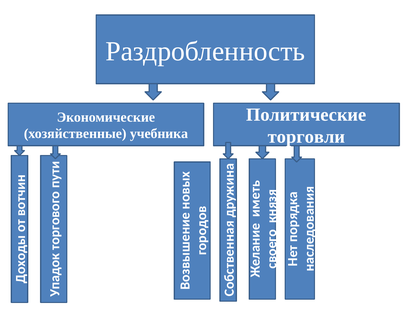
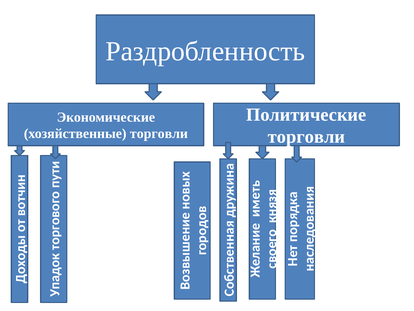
хозяйственные учебника: учебника -> торговли
